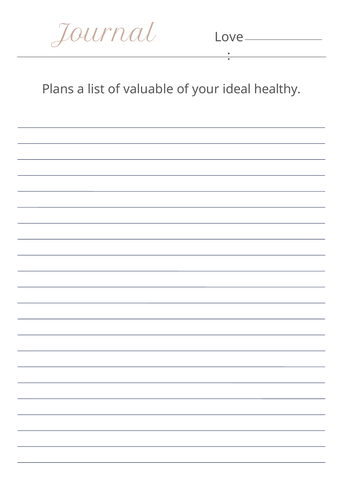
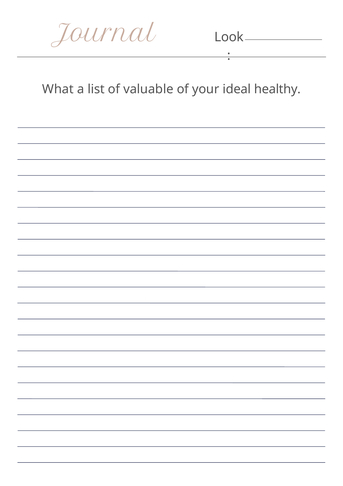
Love: Love -> Look
Plans: Plans -> What
